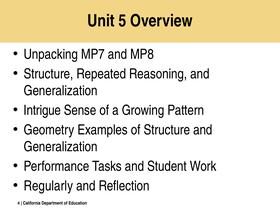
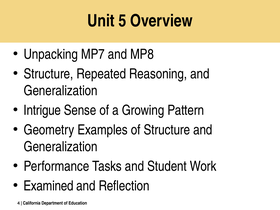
Regularly: Regularly -> Examined
